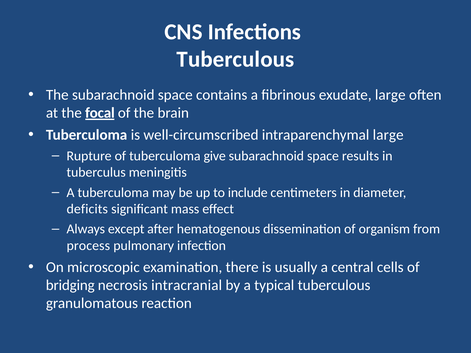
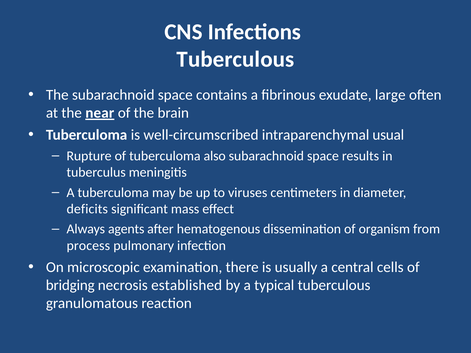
focal: focal -> near
intraparenchymal large: large -> usual
give: give -> also
include: include -> viruses
except: except -> agents
intracranial: intracranial -> established
